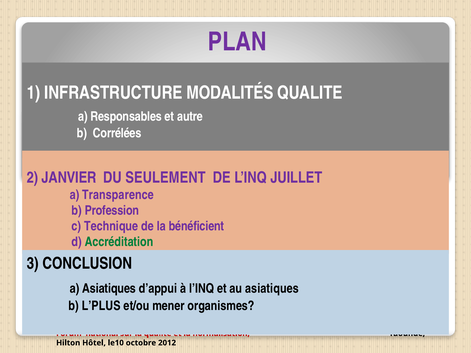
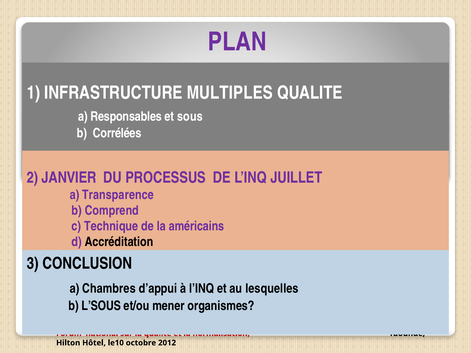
MODALITÉS: MODALITÉS -> MULTIPLES
autre: autre -> sous
SEULEMENT: SEULEMENT -> PROCESSUS
Profession: Profession -> Comprend
bénéficient: bénéficient -> américains
Accréditation colour: green -> black
a Asiatiques: Asiatiques -> Chambres
au asiatiques: asiatiques -> lesquelles
L’PLUS: L’PLUS -> L’SOUS
